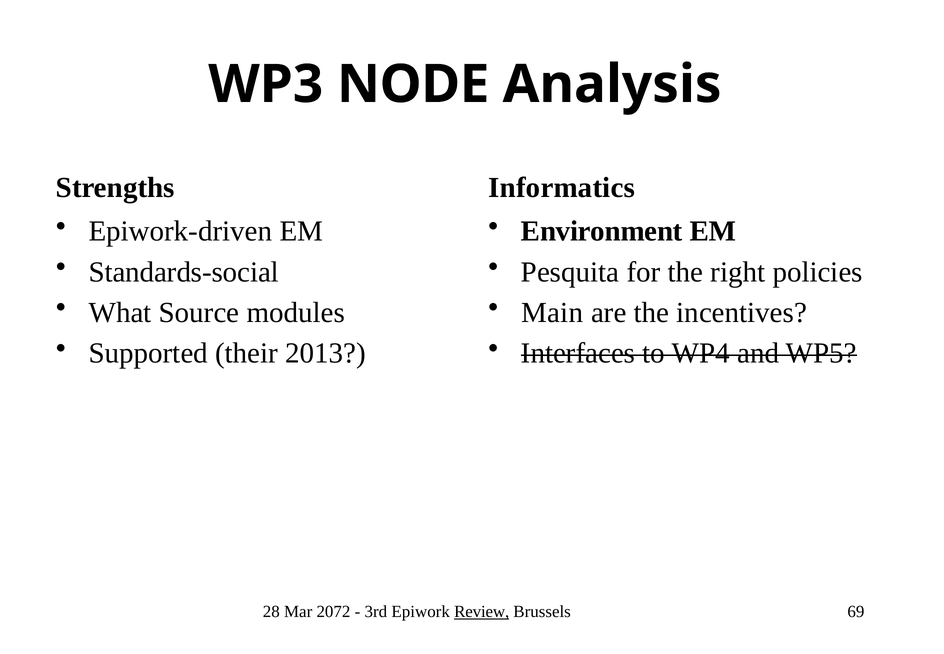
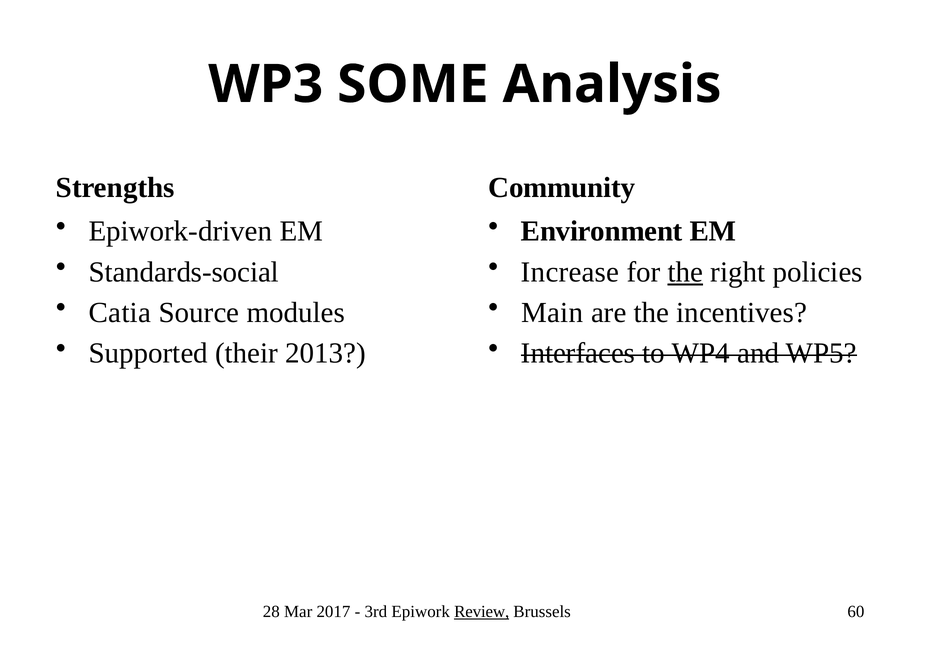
NODE: NODE -> SOME
Informatics: Informatics -> Community
Pesquita: Pesquita -> Increase
the at (685, 272) underline: none -> present
What: What -> Catia
2072: 2072 -> 2017
69: 69 -> 60
